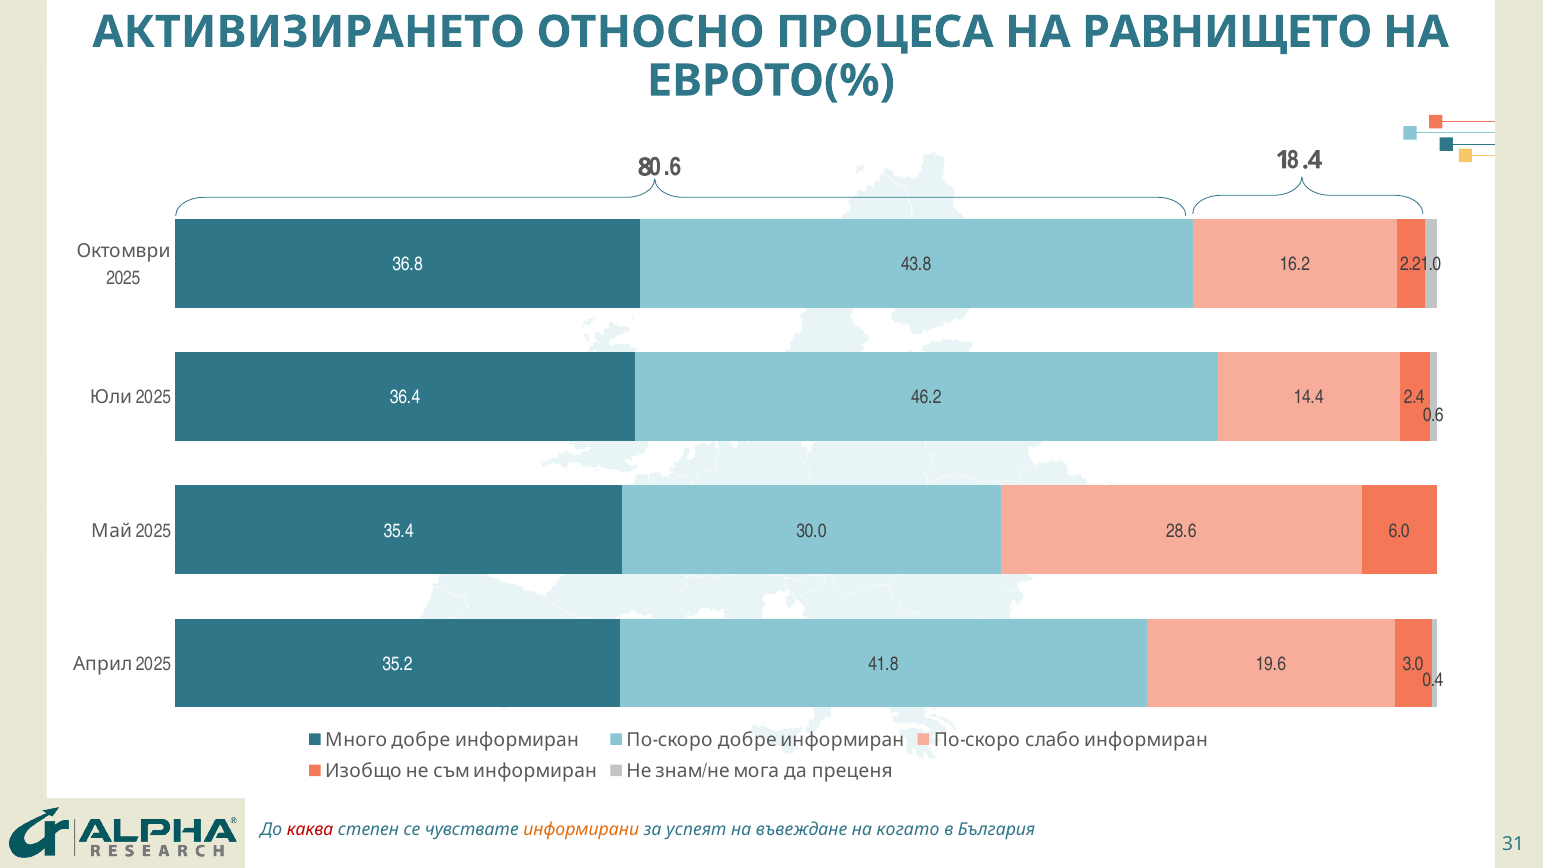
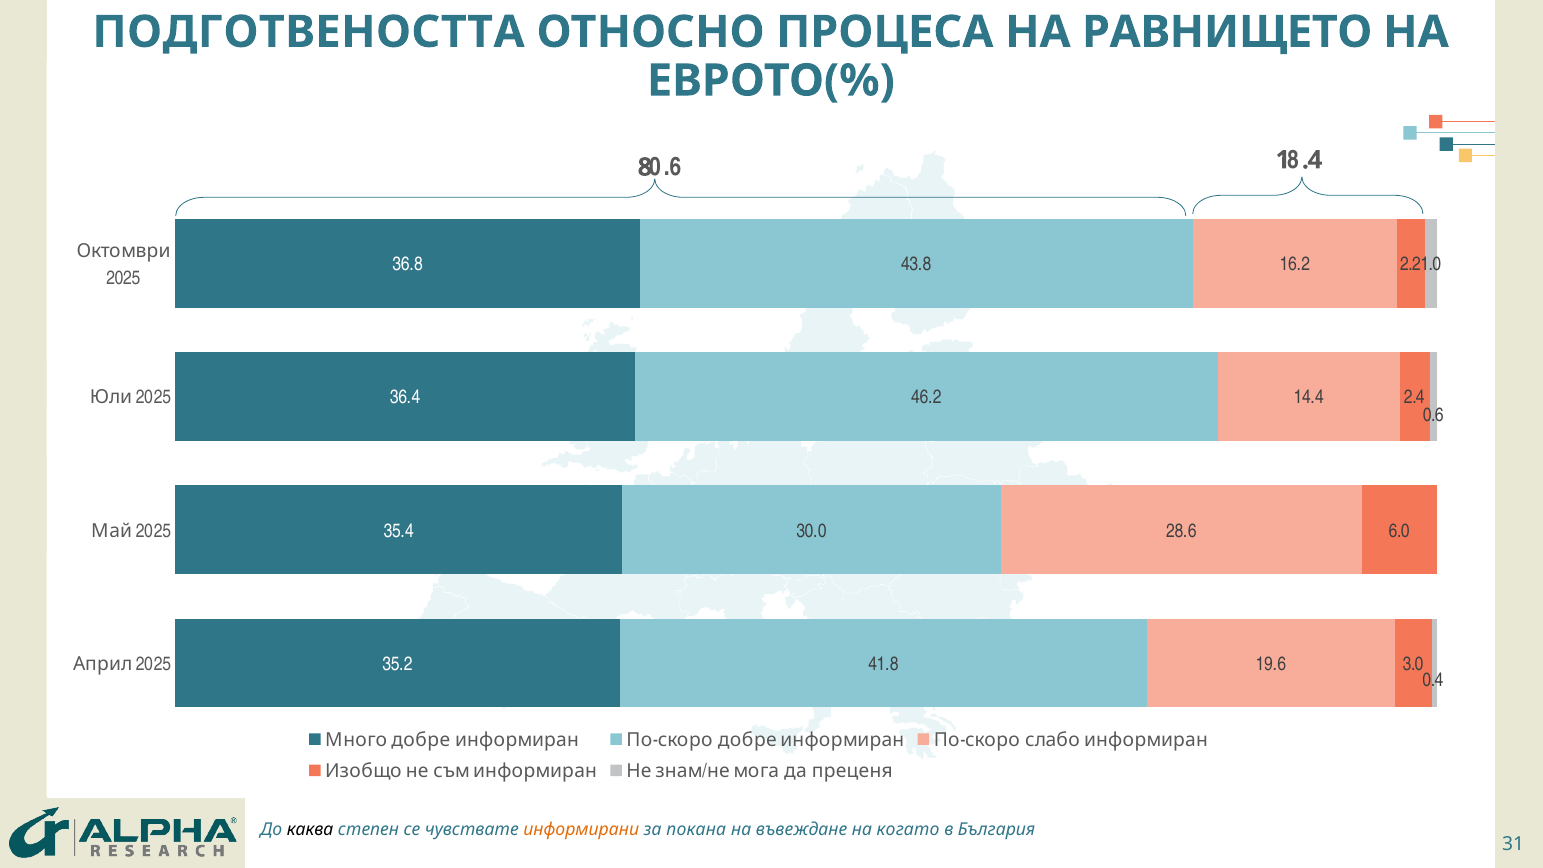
АКТИВИЗИРАНЕТО: АКТИВИЗИРАНЕТО -> ПОДГОТВЕНОСТТА
каква colour: red -> black
успеят: успеят -> покана
